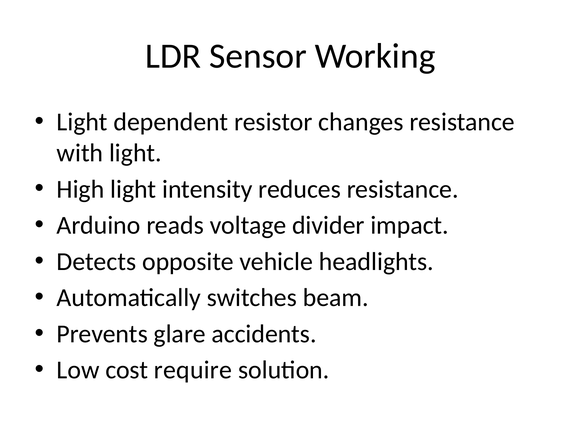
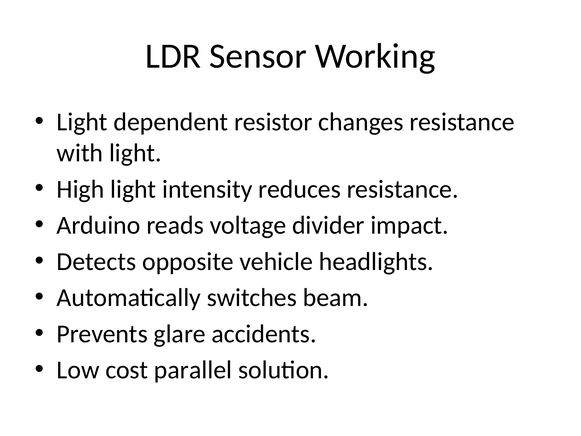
require: require -> parallel
